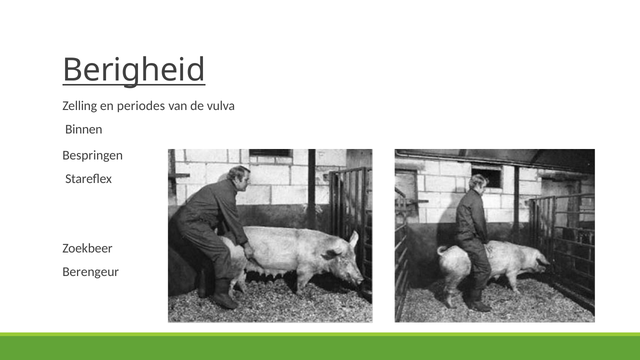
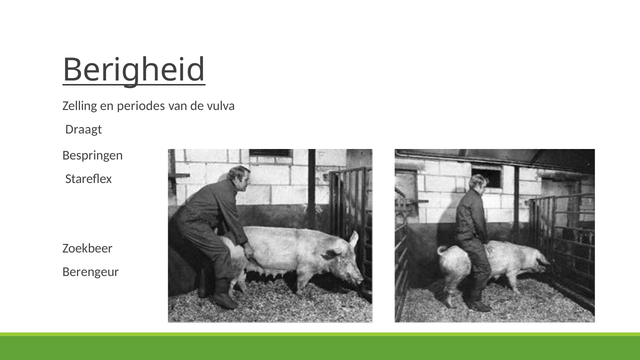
Binnen: Binnen -> Draagt
